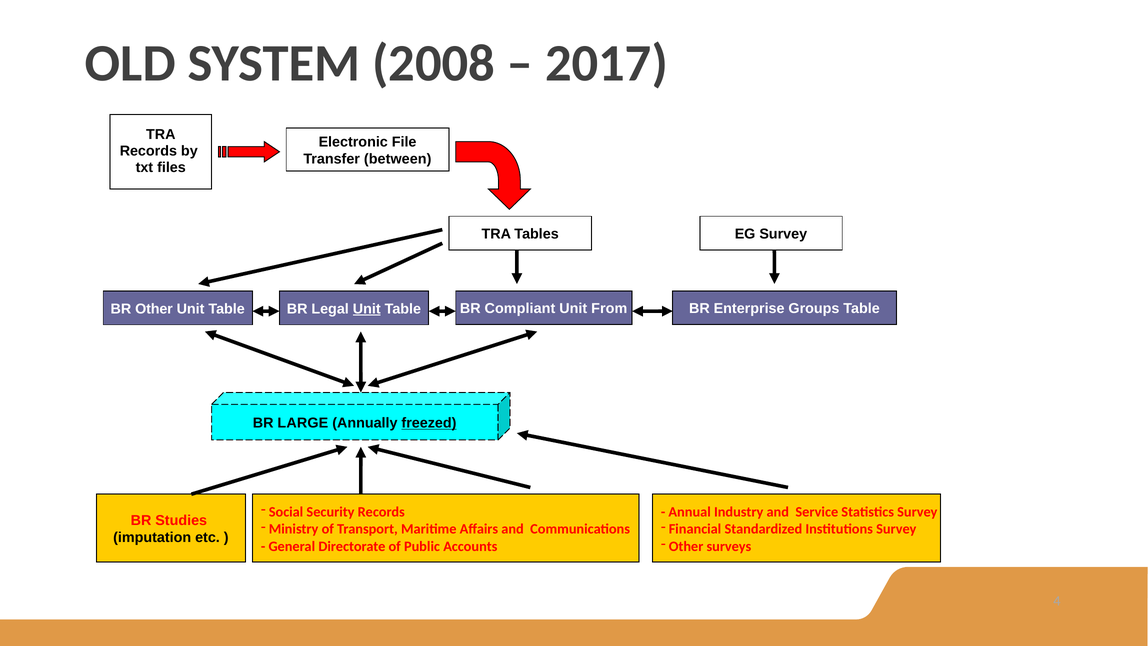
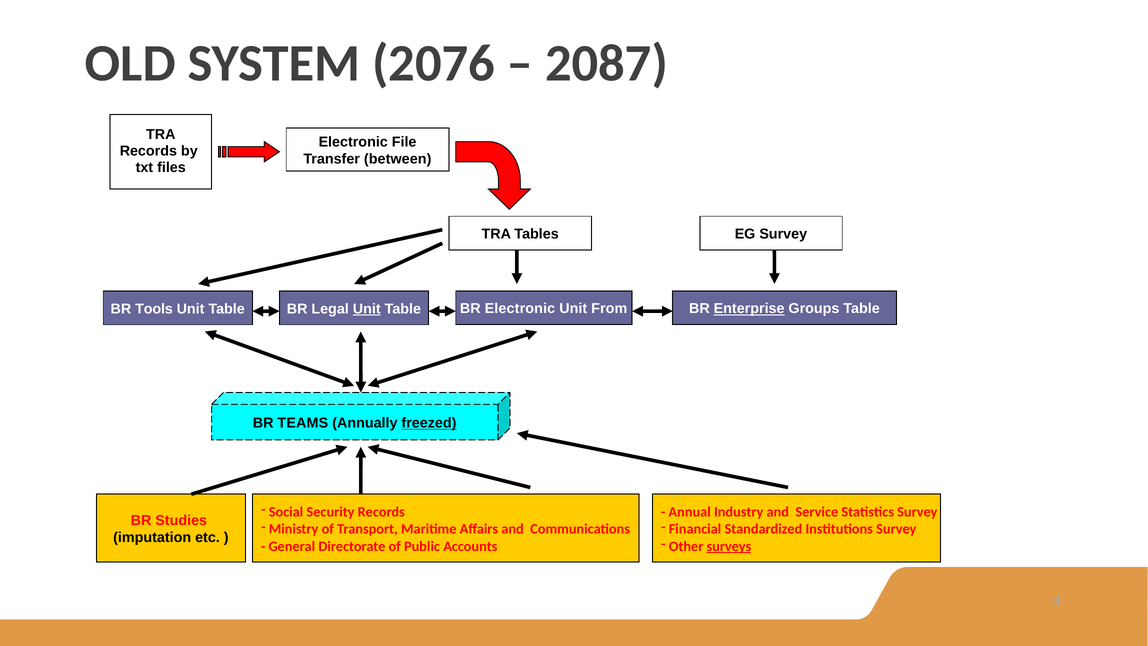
2008: 2008 -> 2076
2017: 2017 -> 2087
BR Other: Other -> Tools
BR Compliant: Compliant -> Electronic
Enterprise underline: none -> present
LARGE: LARGE -> TEAMS
surveys underline: none -> present
